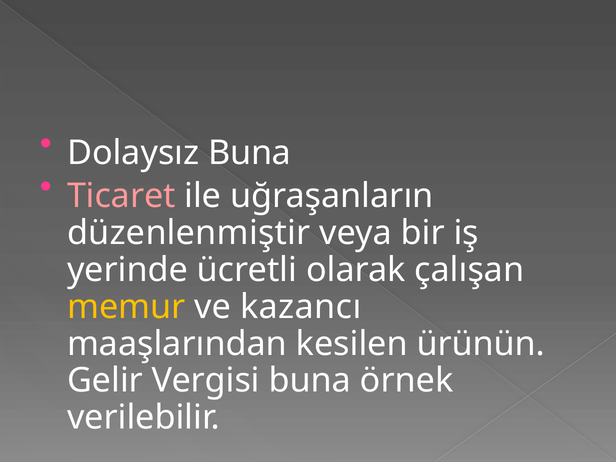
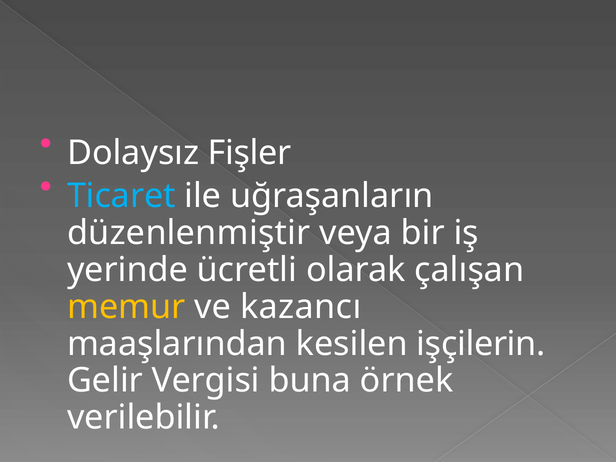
Dolaysız Buna: Buna -> Fişler
Ticaret colour: pink -> light blue
ürünün: ürünün -> işçilerin
